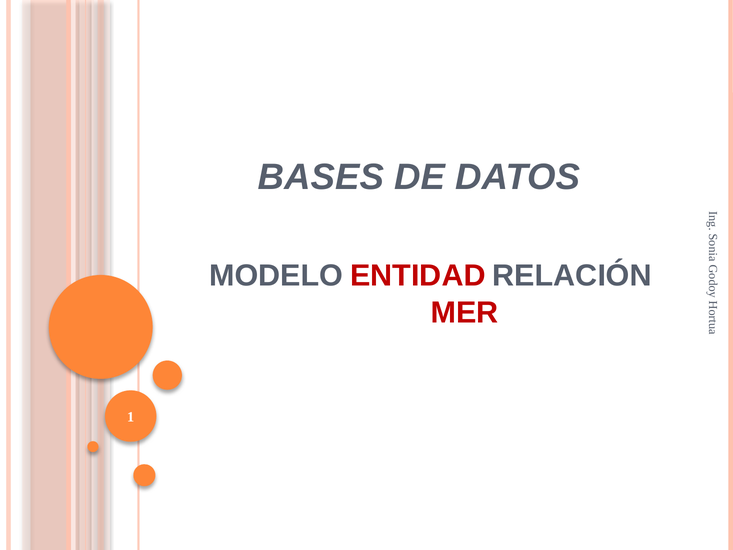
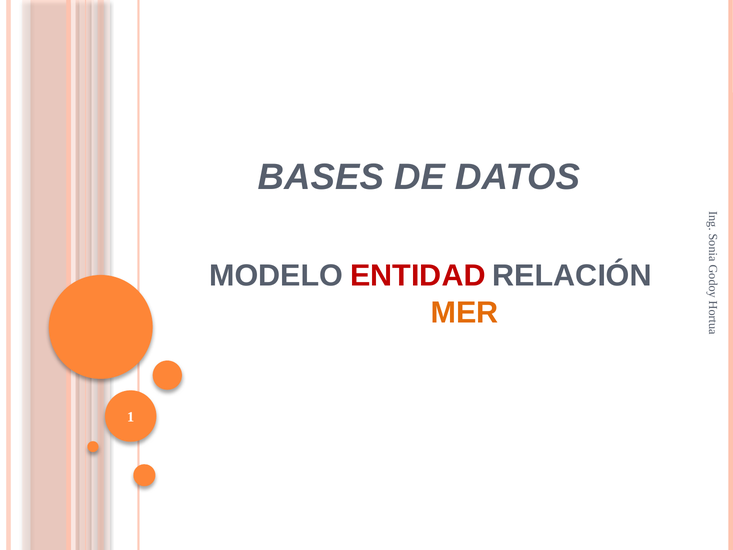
MER colour: red -> orange
